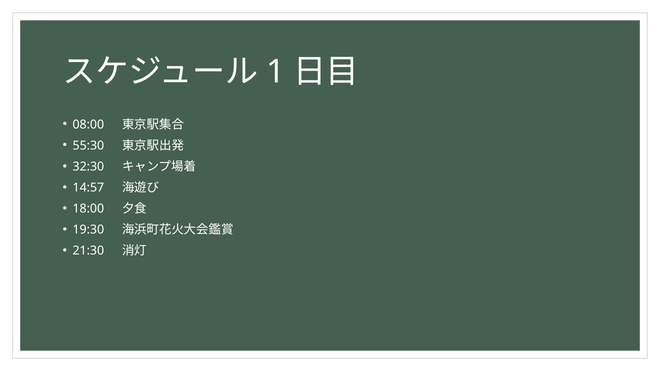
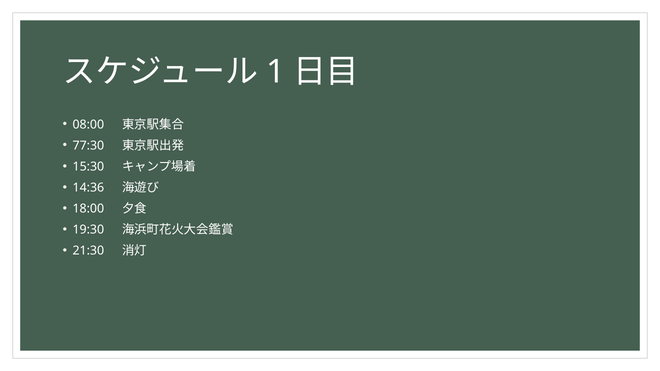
55:30: 55:30 -> 77:30
32:30: 32:30 -> 15:30
14:57: 14:57 -> 14:36
